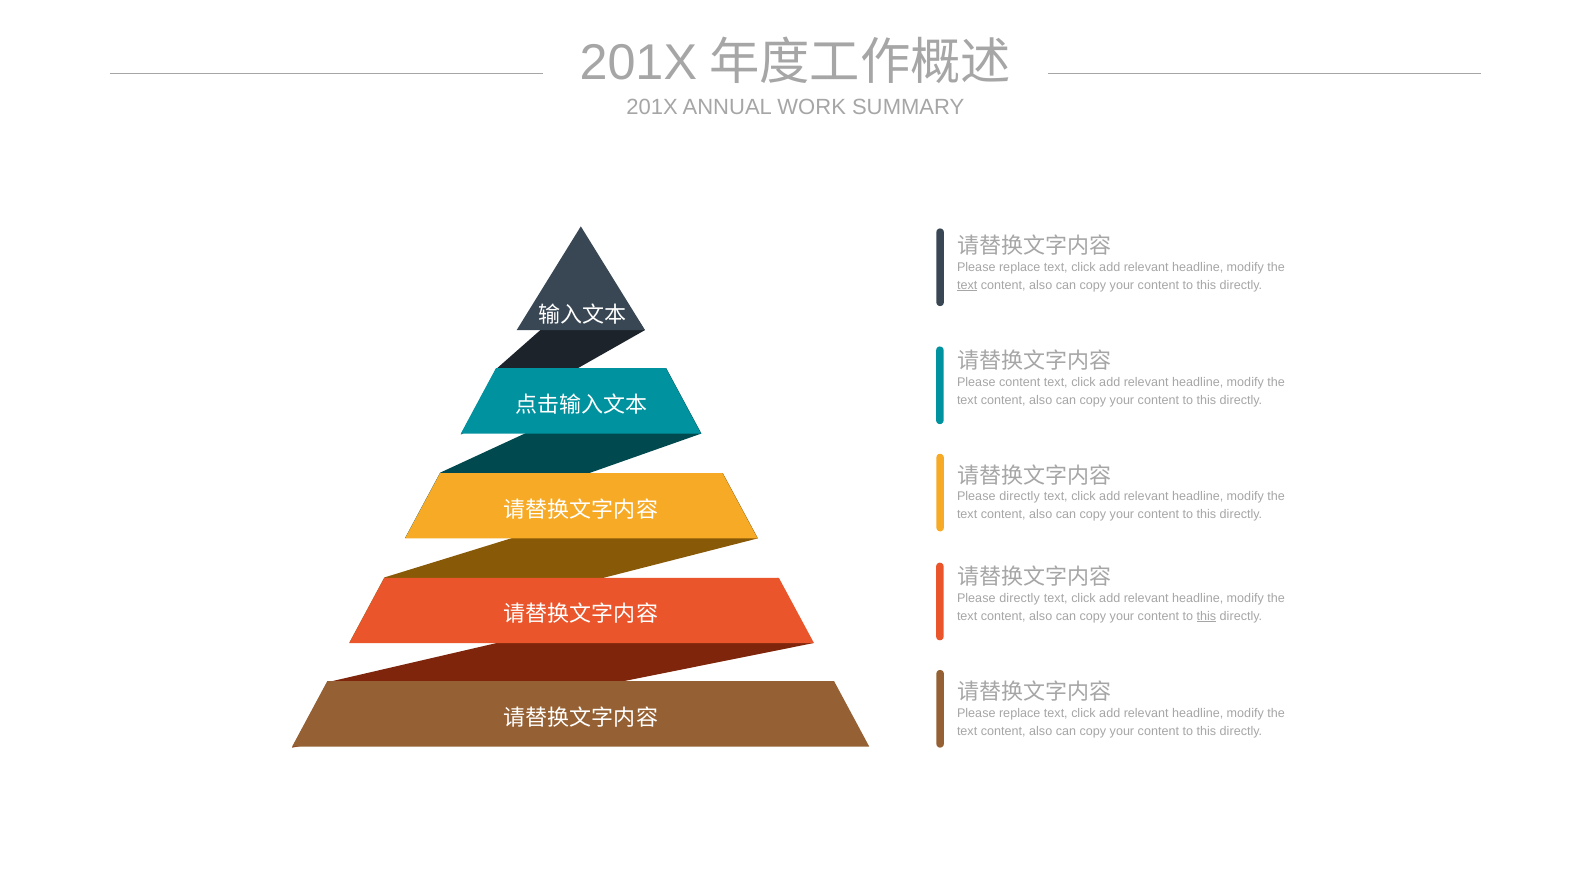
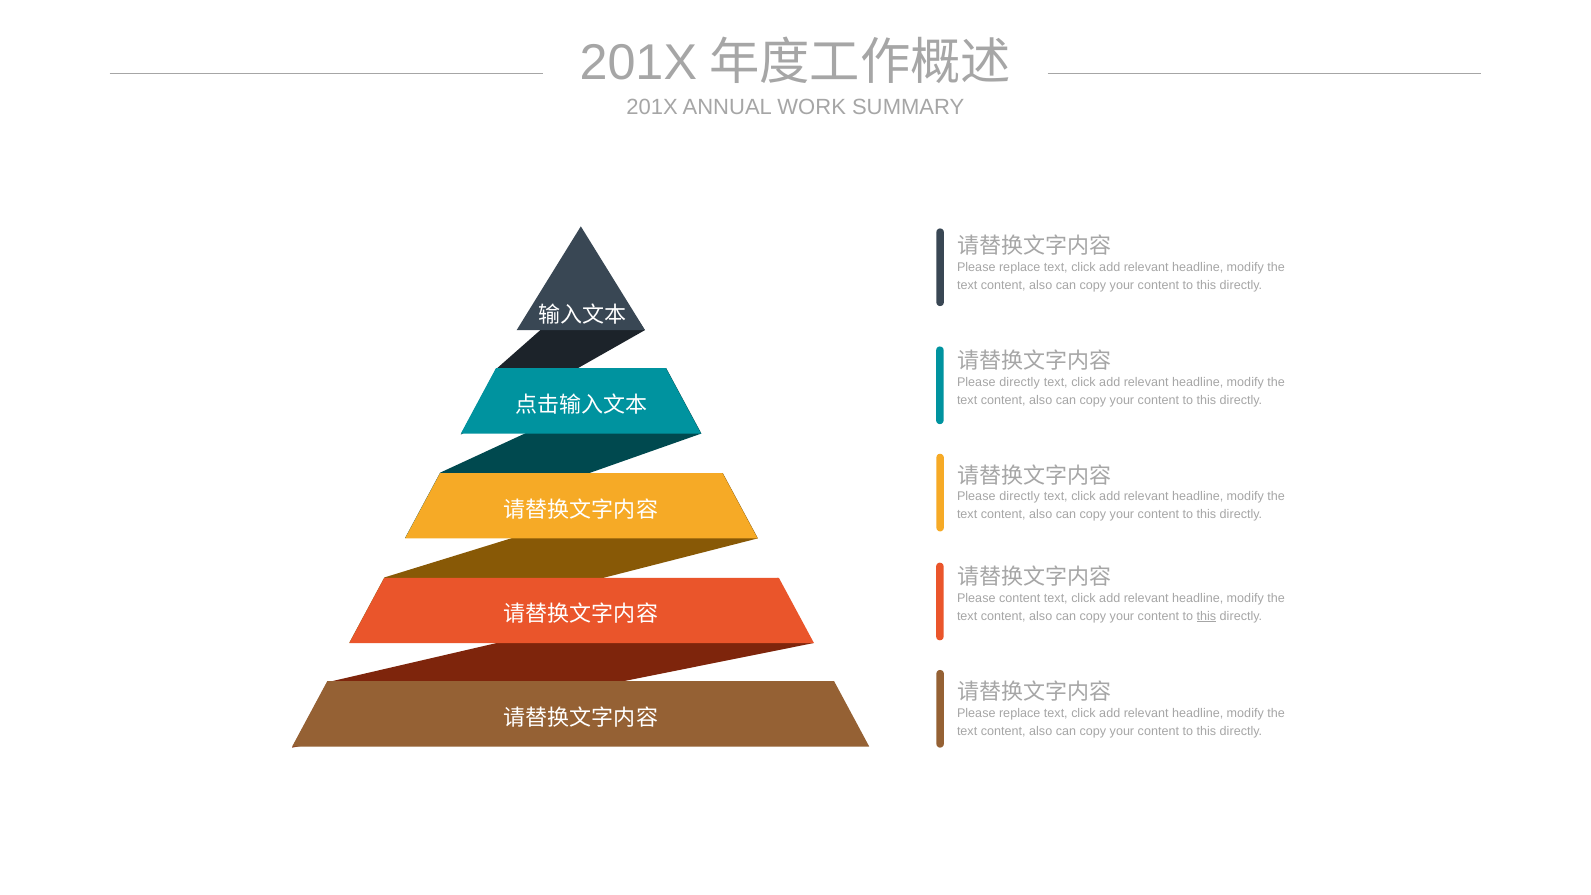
text at (967, 285) underline: present -> none
content at (1020, 382): content -> directly
directly at (1020, 598): directly -> content
